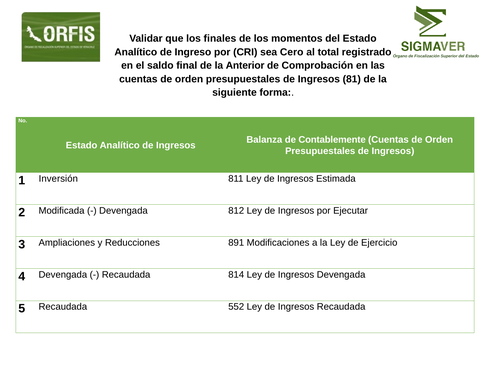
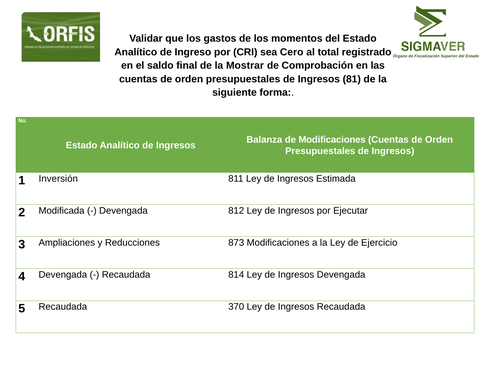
finales: finales -> gastos
Anterior: Anterior -> Mostrar
de Contablemente: Contablemente -> Modificaciones
891: 891 -> 873
552: 552 -> 370
